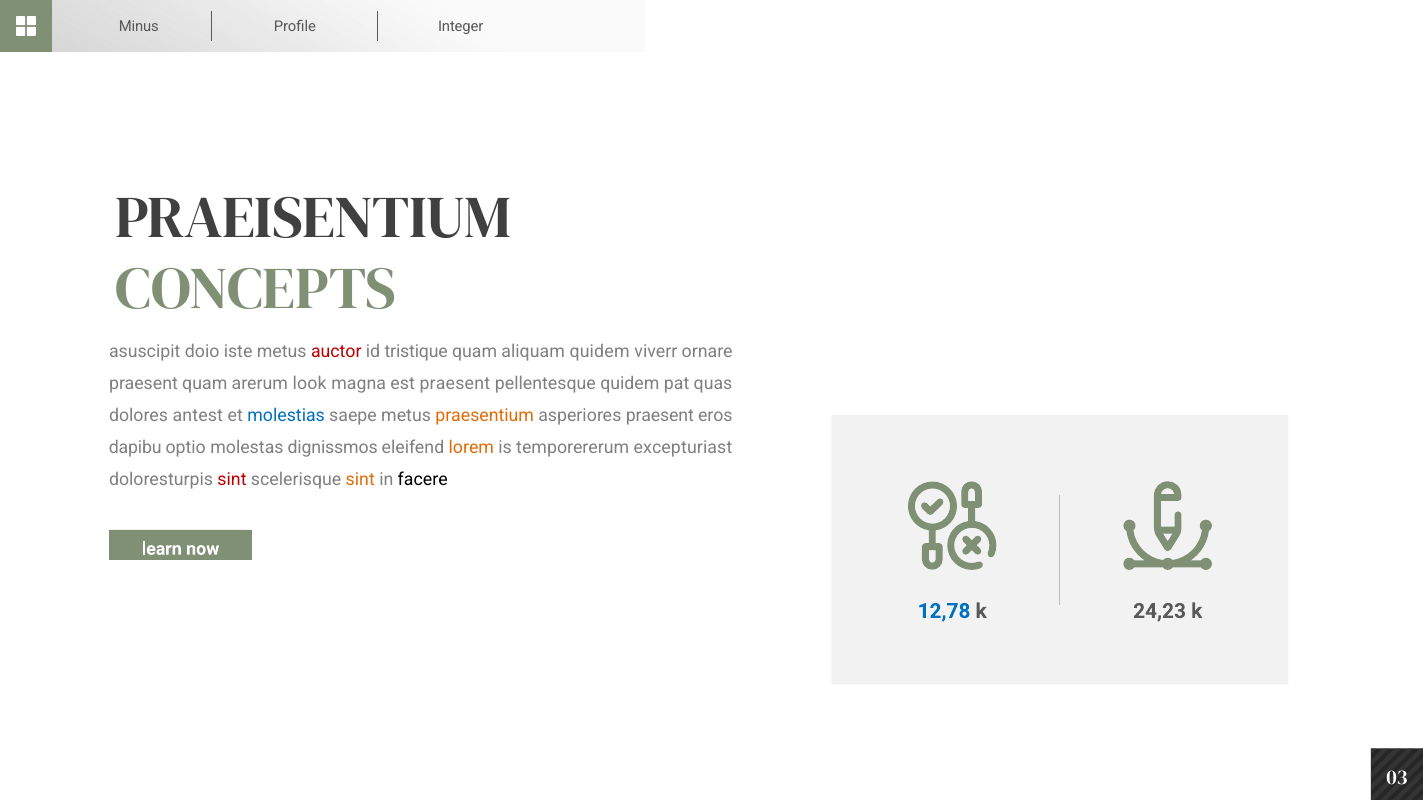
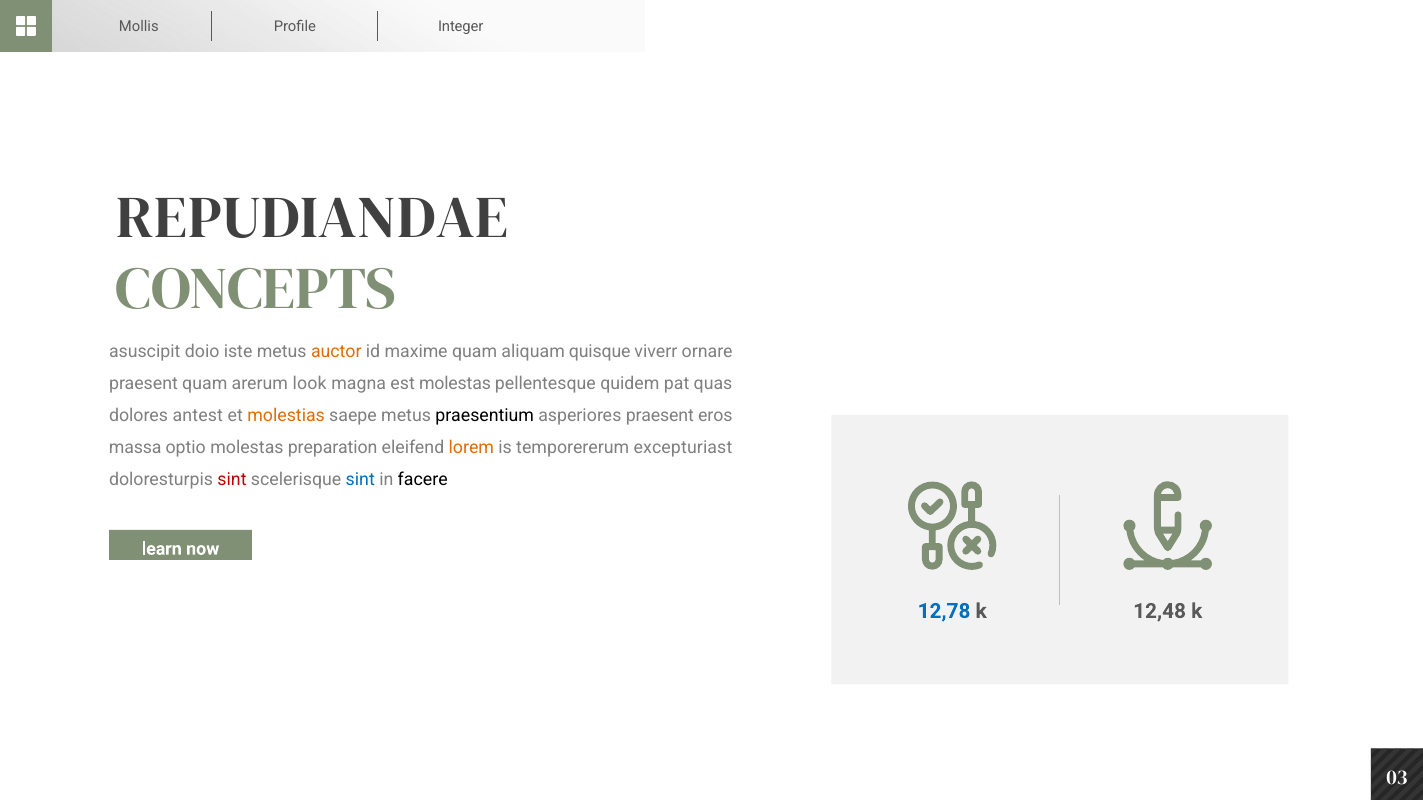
Minus: Minus -> Mollis
PRAEISENTIUM: PRAEISENTIUM -> REPUDIANDAE
auctor colour: red -> orange
tristique: tristique -> maxime
aliquam quidem: quidem -> quisque
est praesent: praesent -> molestas
molestias colour: blue -> orange
praesentium colour: orange -> black
dapibu: dapibu -> massa
dignissmos: dignissmos -> preparation
sint at (360, 479) colour: orange -> blue
24,23: 24,23 -> 12,48
